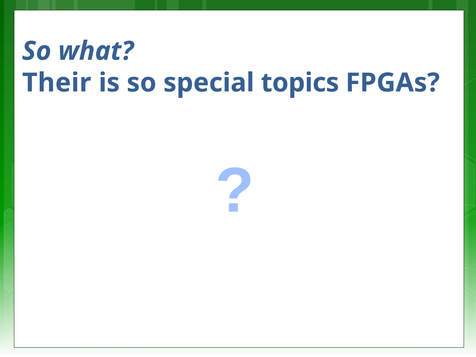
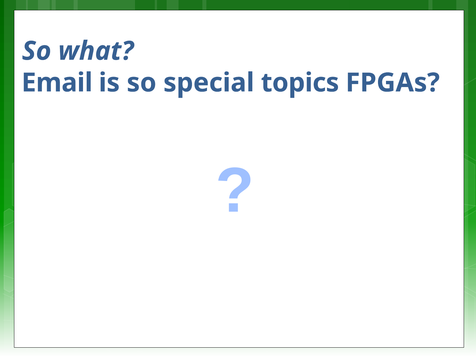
Their: Their -> Email
